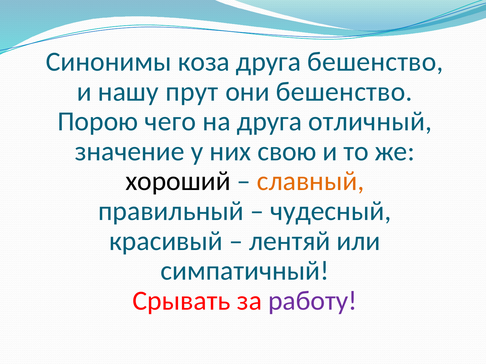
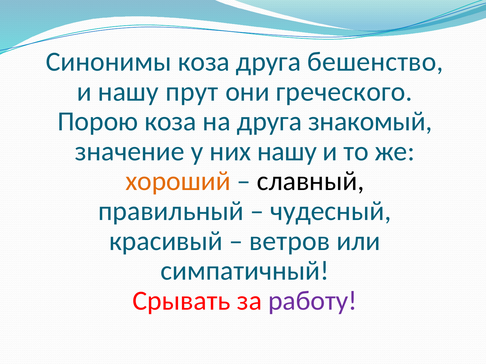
они бешенство: бешенство -> греческого
Порою чего: чего -> коза
отличный: отличный -> знакомый
них свою: свою -> нашу
хороший colour: black -> orange
славный colour: orange -> black
лентяй: лентяй -> ветров
